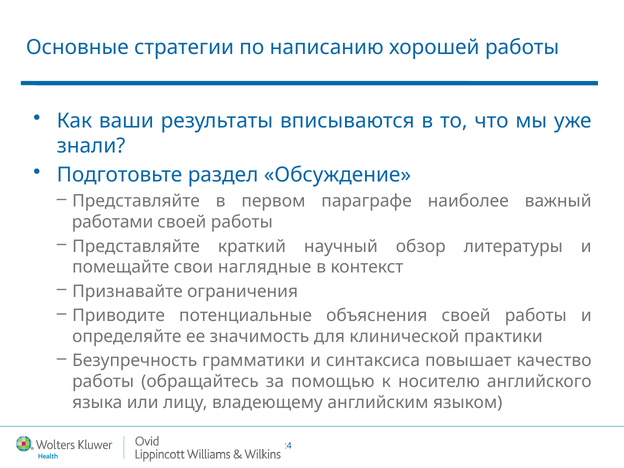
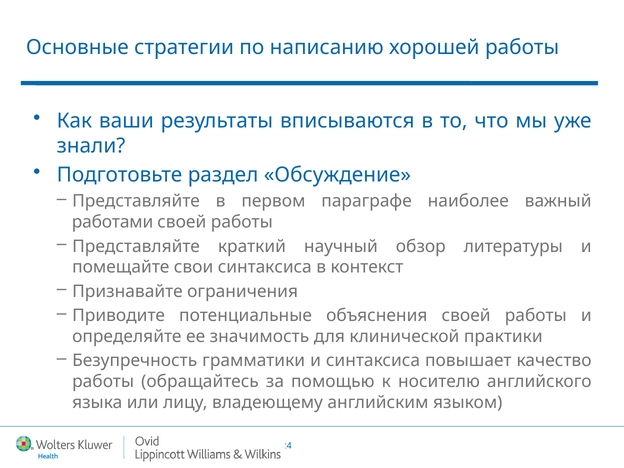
свои наглядные: наглядные -> синтаксиса
